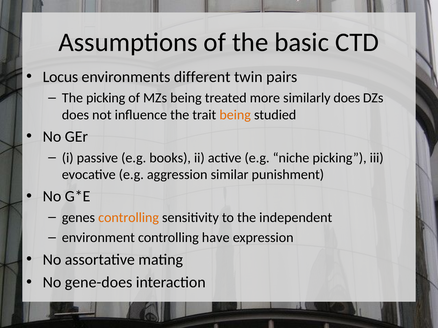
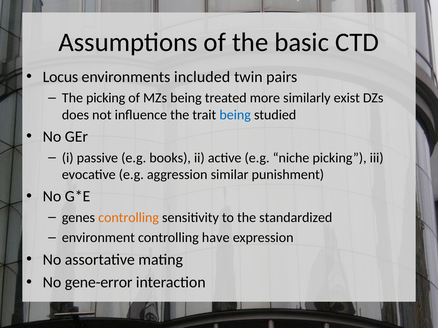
different: different -> included
similarly does: does -> exist
being at (235, 115) colour: orange -> blue
independent: independent -> standardized
gene-does: gene-does -> gene-error
